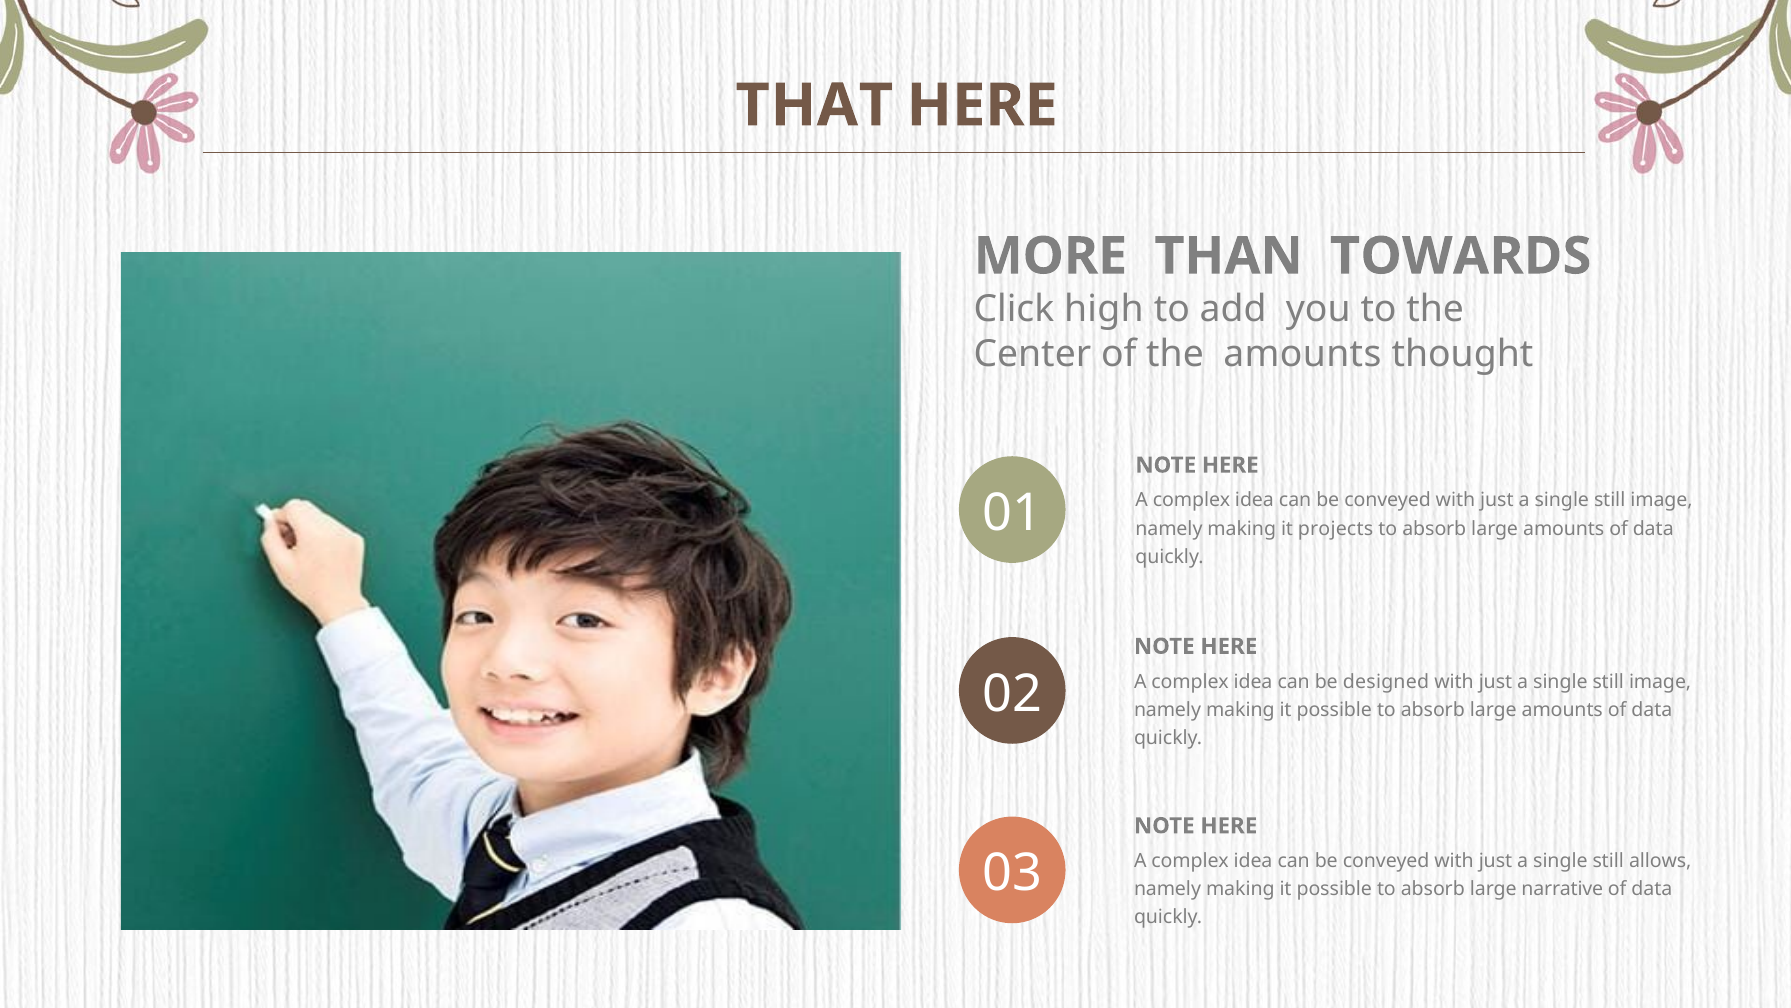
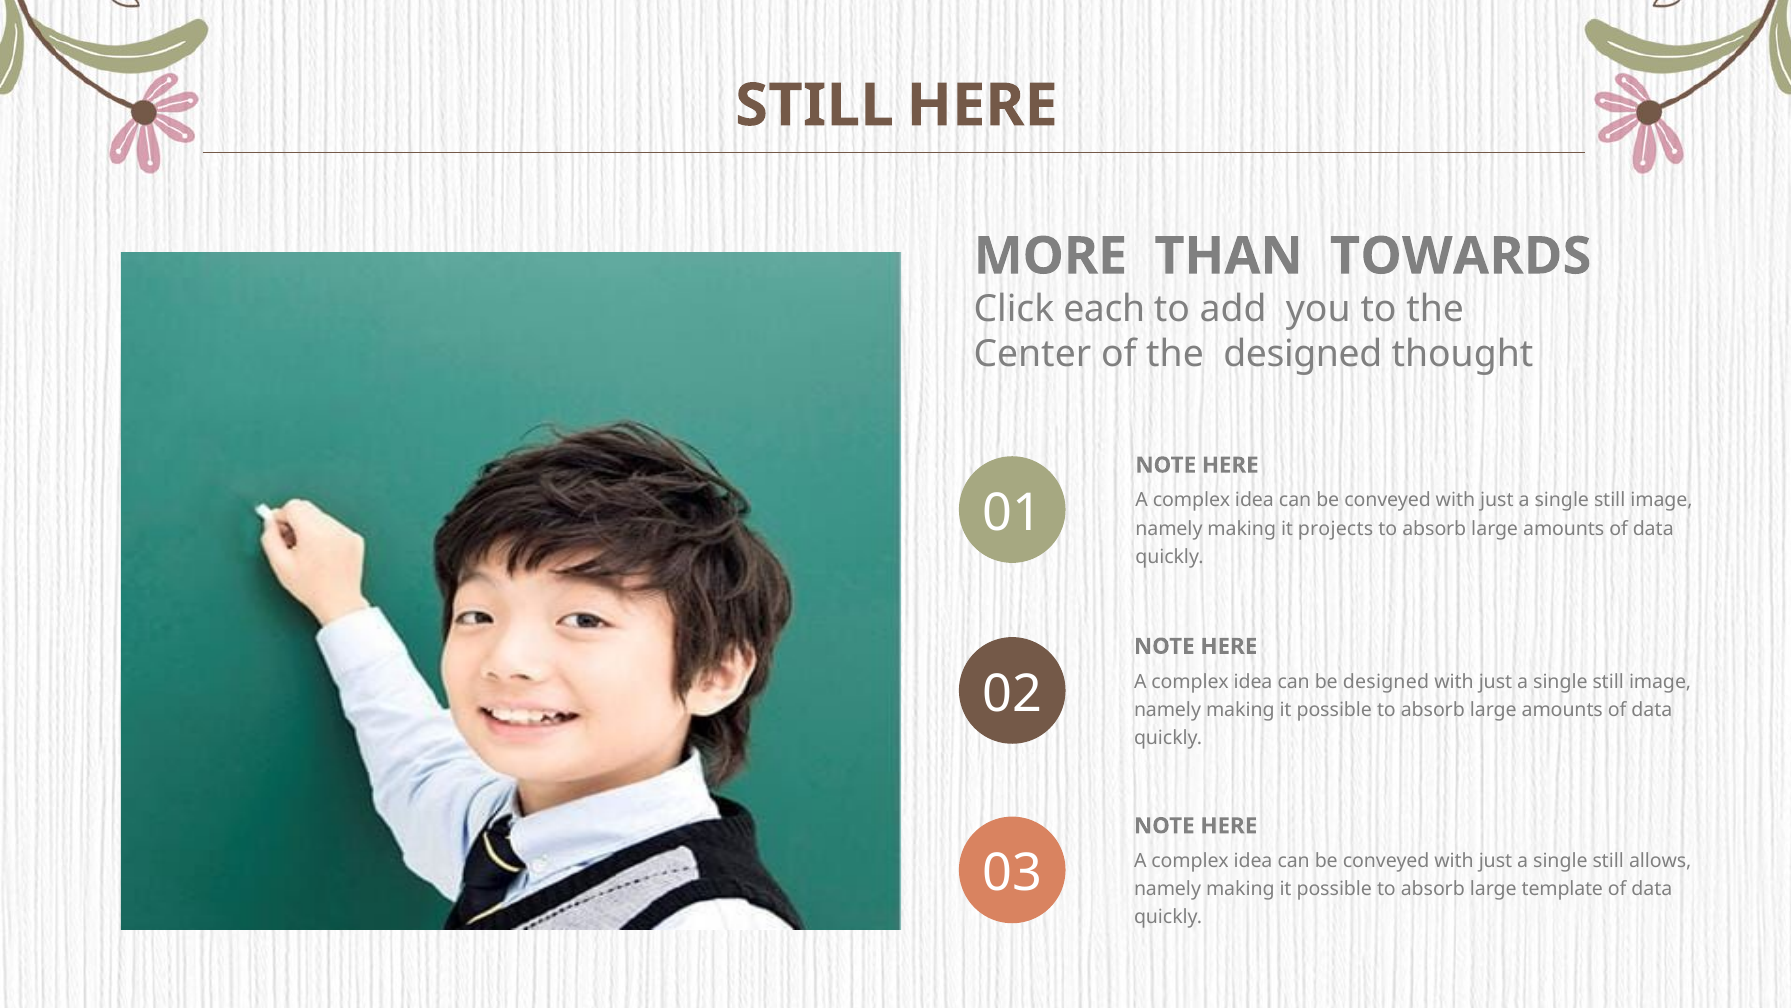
THAT at (814, 106): THAT -> STILL
high: high -> each
the amounts: amounts -> designed
narrative: narrative -> template
